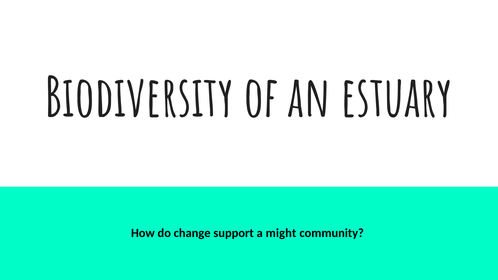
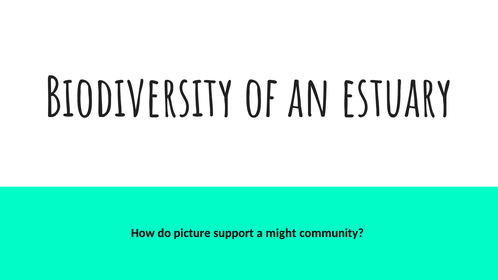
change: change -> picture
